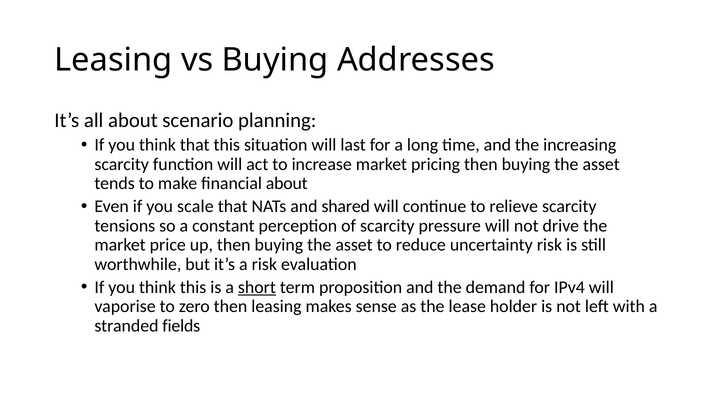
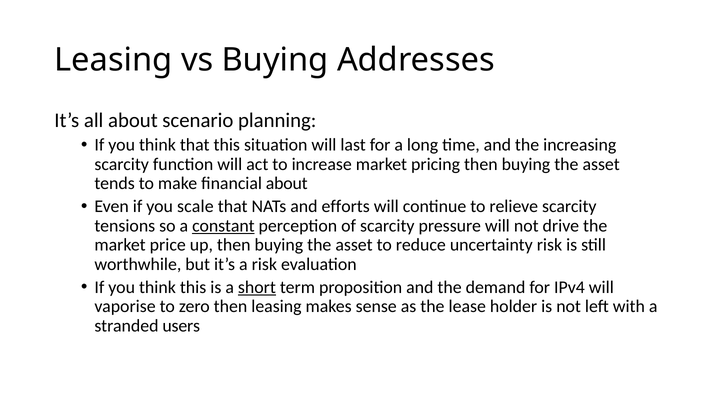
shared: shared -> efforts
constant underline: none -> present
fields: fields -> users
